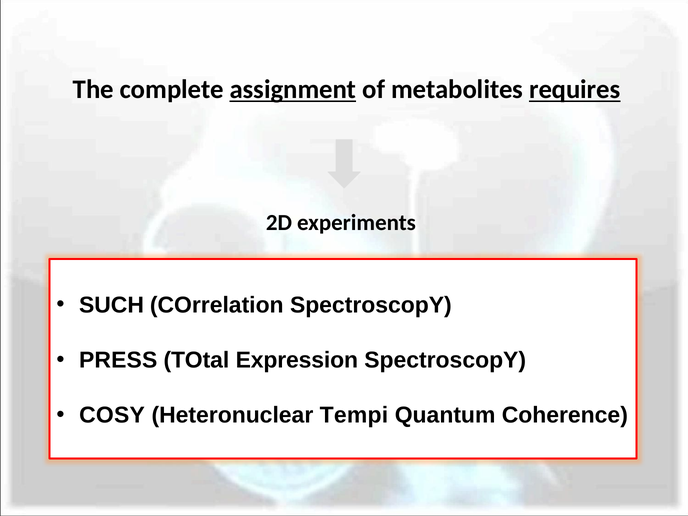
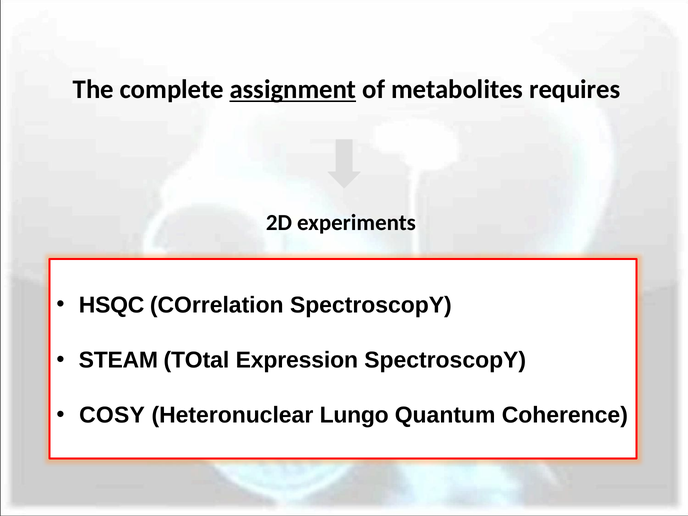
requires underline: present -> none
SUCH: SUCH -> HSQC
PRESS: PRESS -> STEAM
Tempi: Tempi -> Lungo
